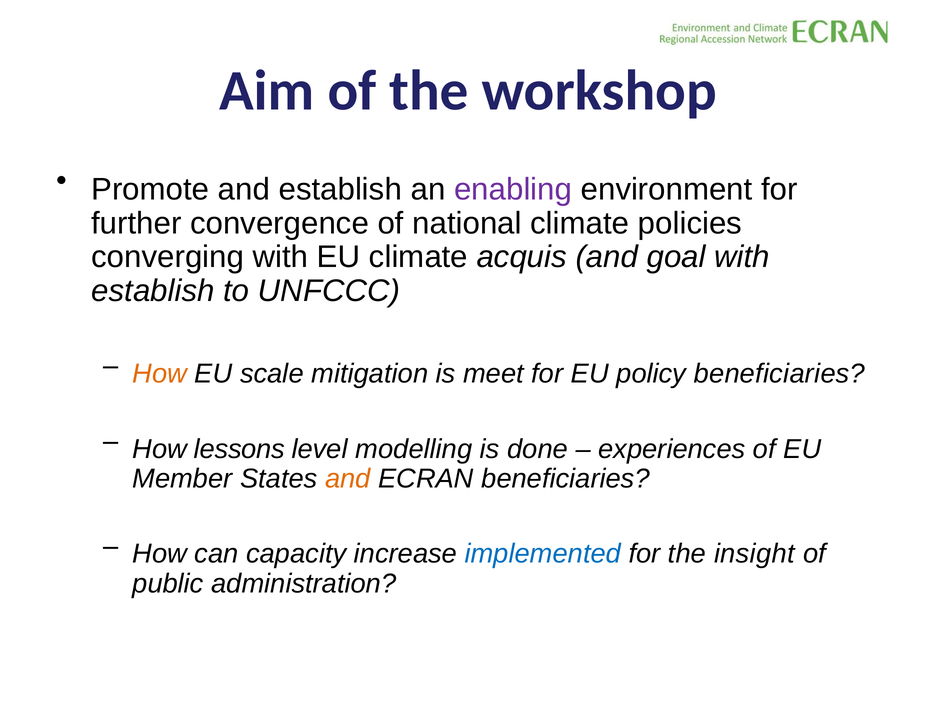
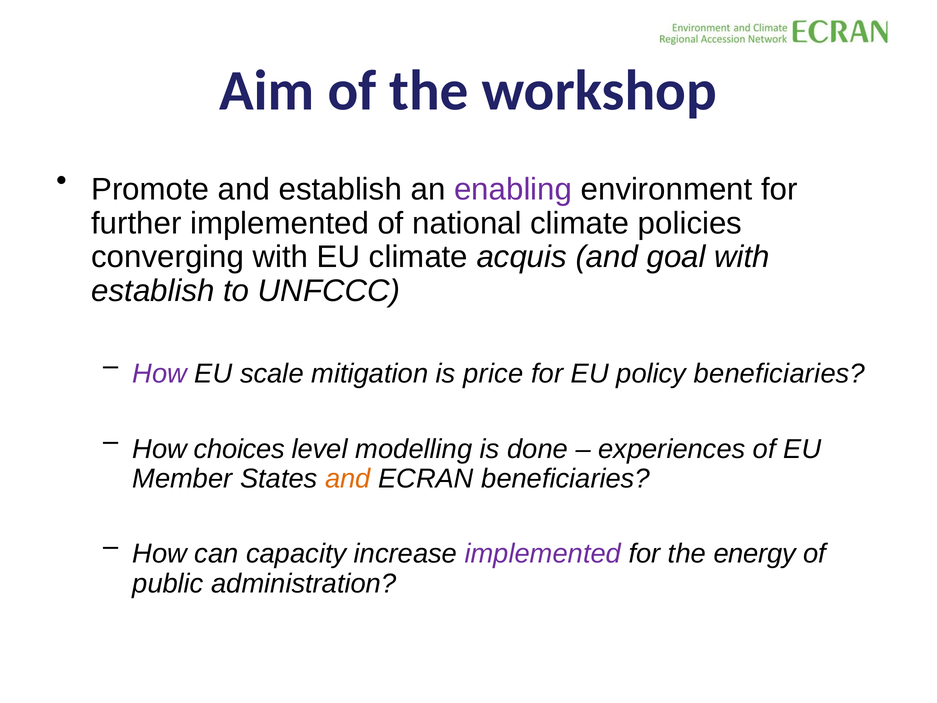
further convergence: convergence -> implemented
How at (160, 373) colour: orange -> purple
meet: meet -> price
lessons: lessons -> choices
implemented at (543, 554) colour: blue -> purple
insight: insight -> energy
